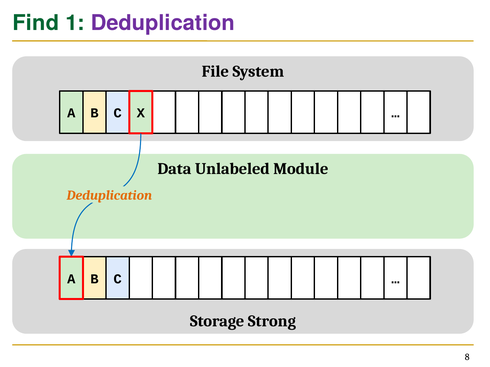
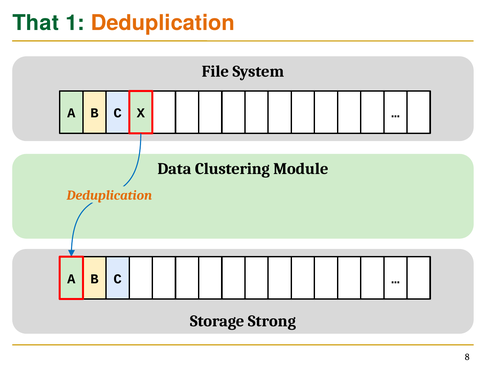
Find: Find -> That
Deduplication at (163, 23) colour: purple -> orange
Unlabeled: Unlabeled -> Clustering
